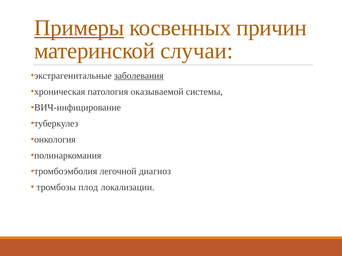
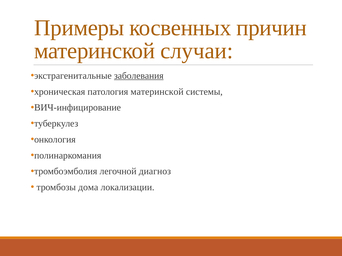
Примеры underline: present -> none
патология оказываемой: оказываемой -> материнской
плод: плод -> дома
